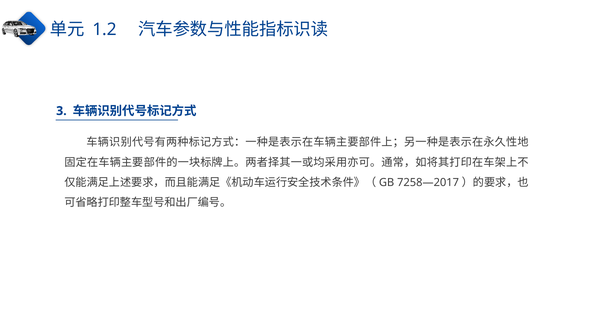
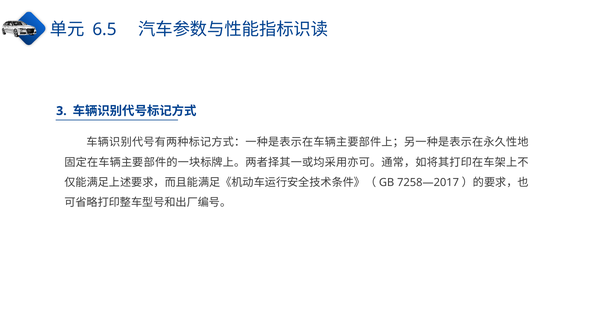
1.2: 1.2 -> 6.5
